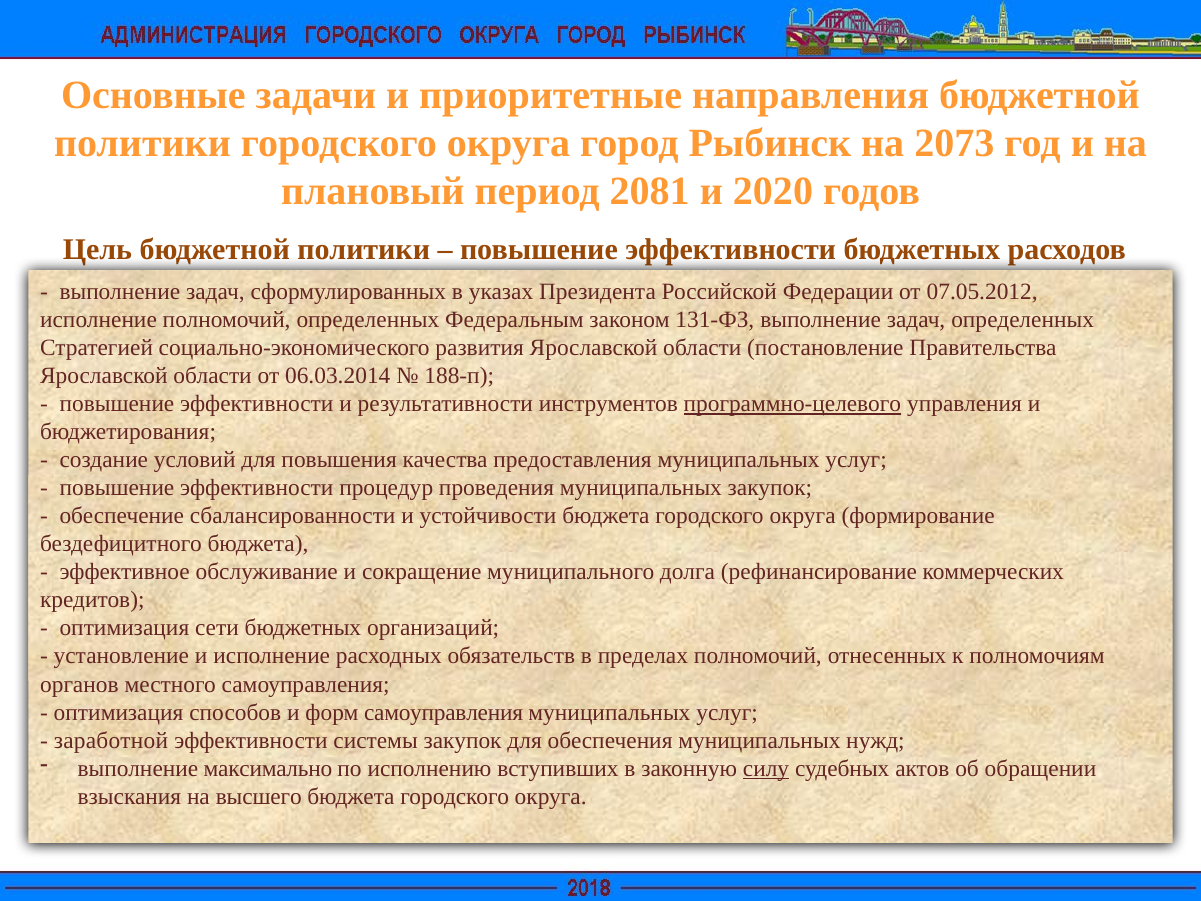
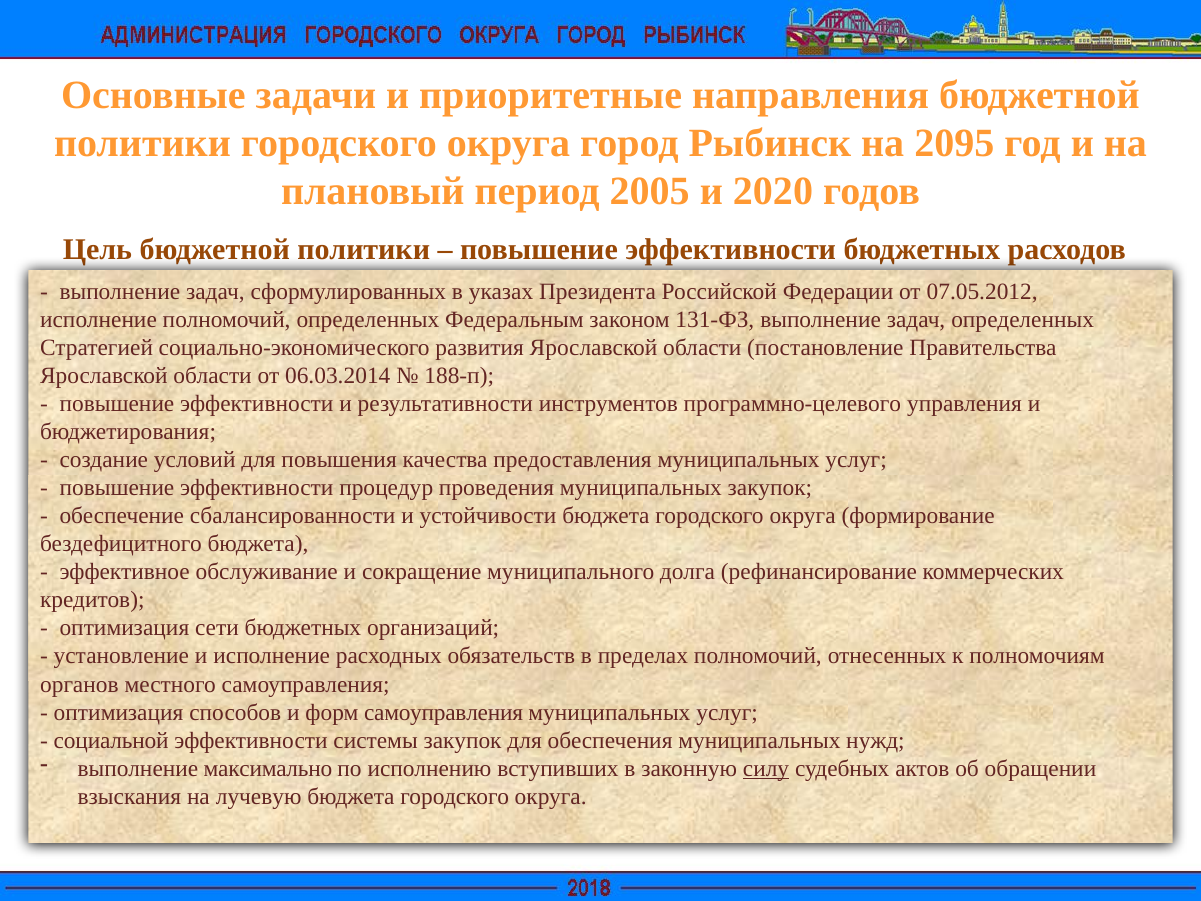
2073: 2073 -> 2095
2081: 2081 -> 2005
программно-целевого underline: present -> none
заработной: заработной -> социальной
высшего: высшего -> лучевую
